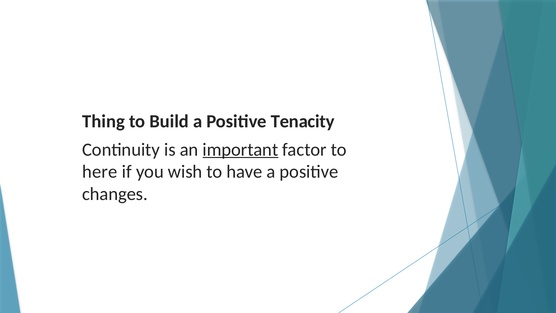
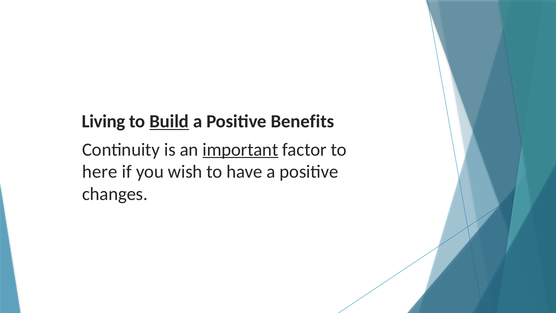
Thing: Thing -> Living
Build underline: none -> present
Tenacity: Tenacity -> Benefits
